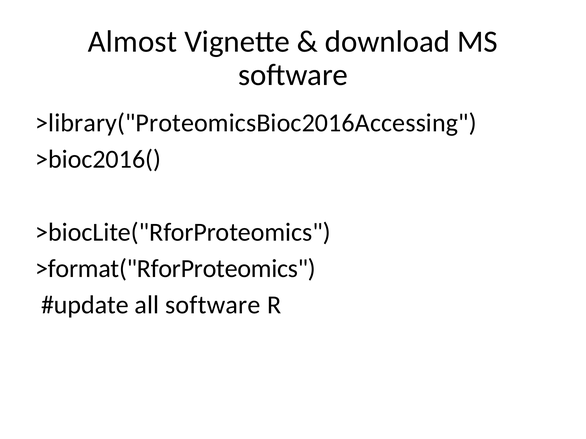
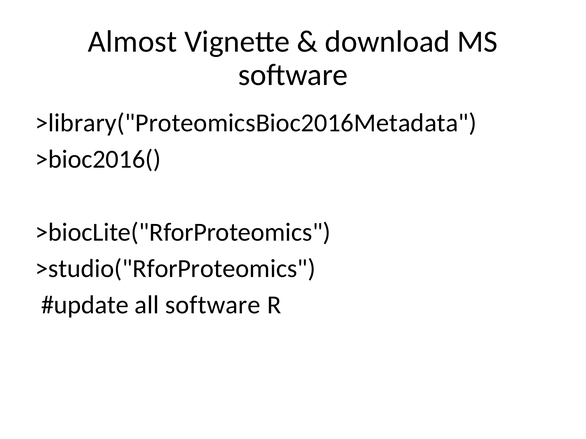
>library("ProteomicsBioc2016Accessing: >library("ProteomicsBioc2016Accessing -> >library("ProteomicsBioc2016Metadata
>format("RforProteomics: >format("RforProteomics -> >studio("RforProteomics
